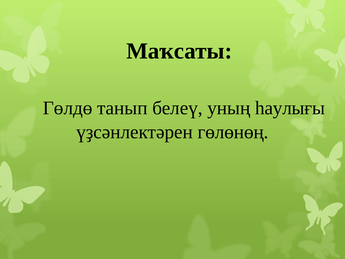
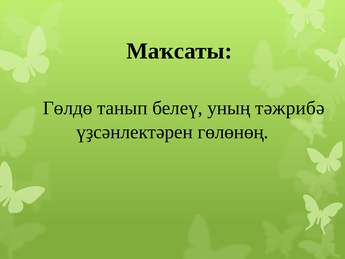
һаулығы: һаулығы -> тәжрибә
